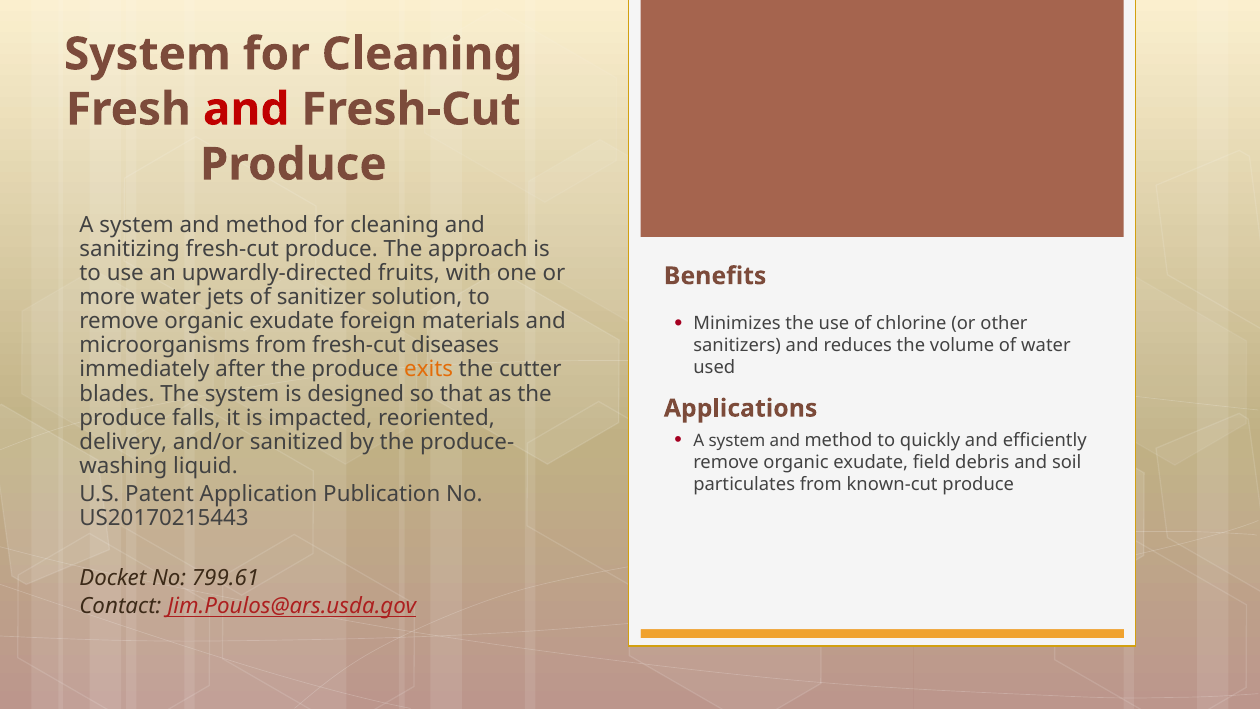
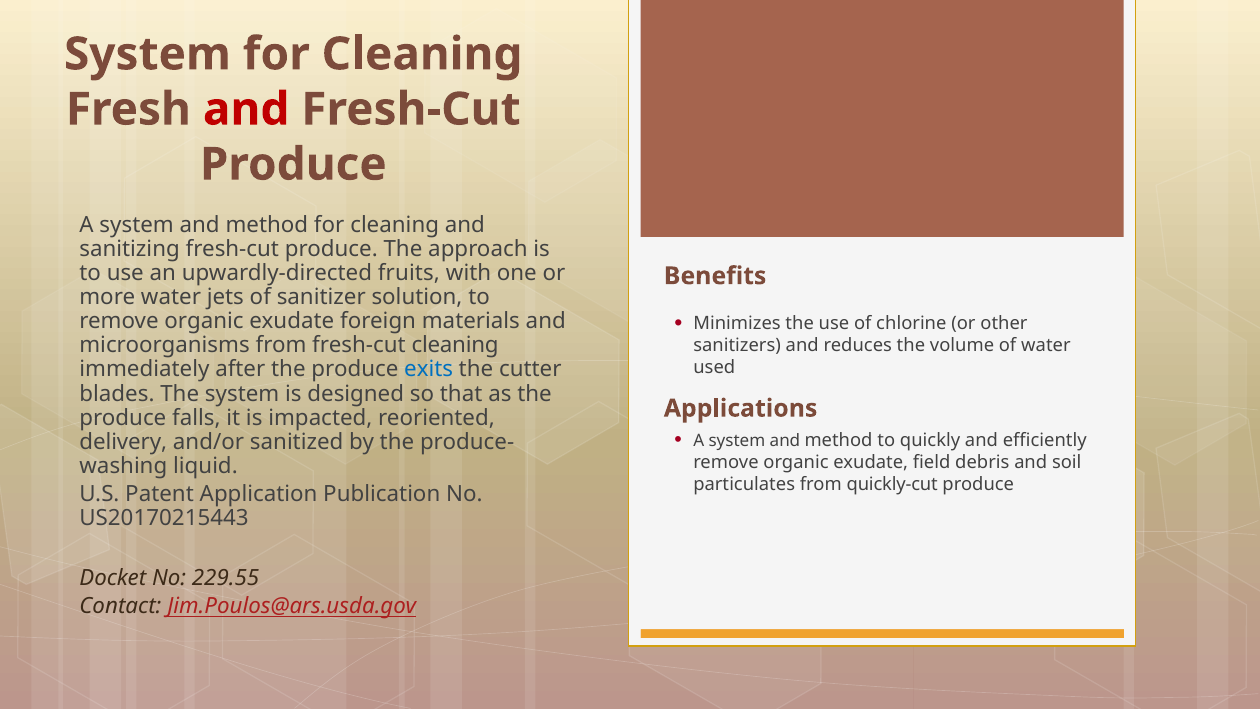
fresh-cut diseases: diseases -> cleaning
exits colour: orange -> blue
known-cut: known-cut -> quickly-cut
799.61: 799.61 -> 229.55
